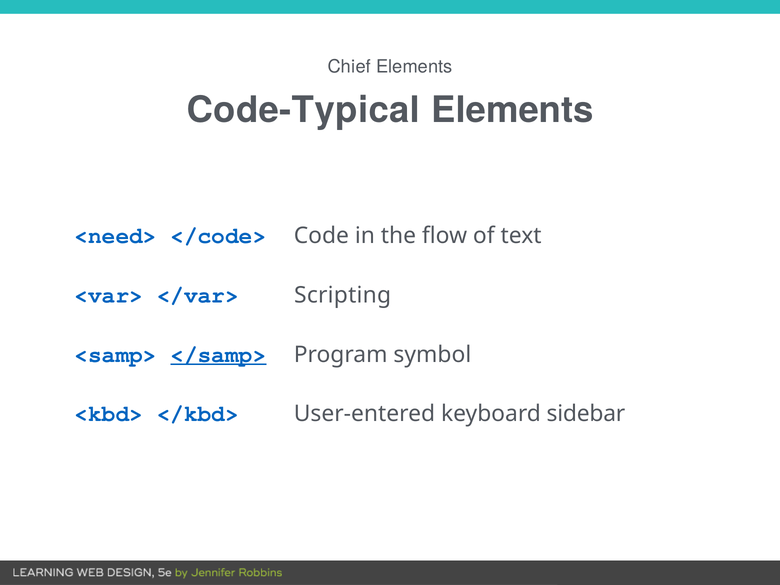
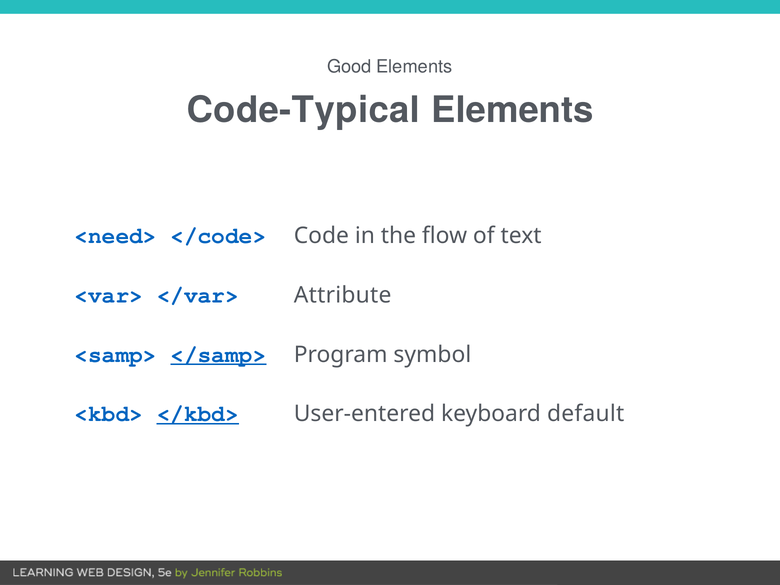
Chief: Chief -> Good
Scripting: Scripting -> Attribute
</kbd> underline: none -> present
sidebar: sidebar -> default
